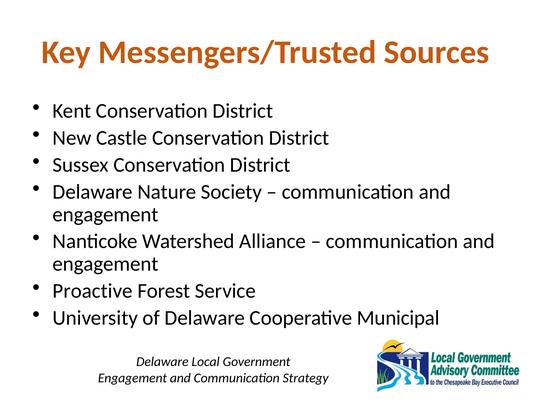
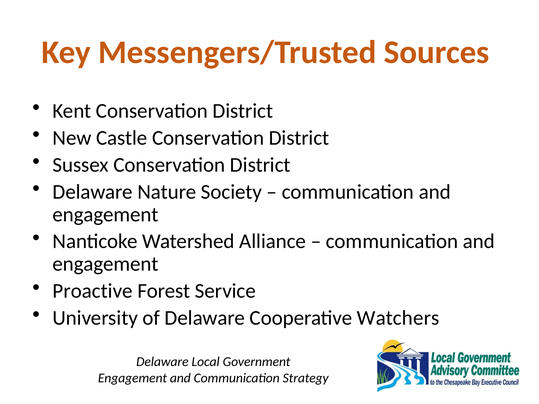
Municipal: Municipal -> Watchers
